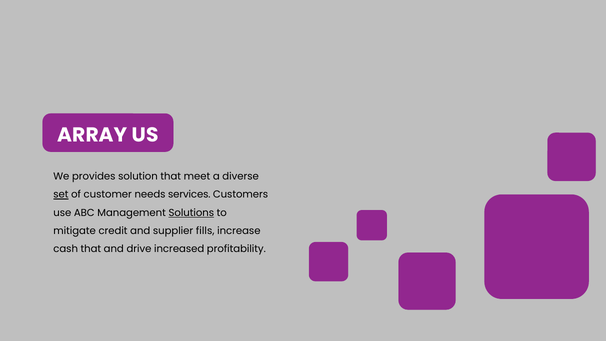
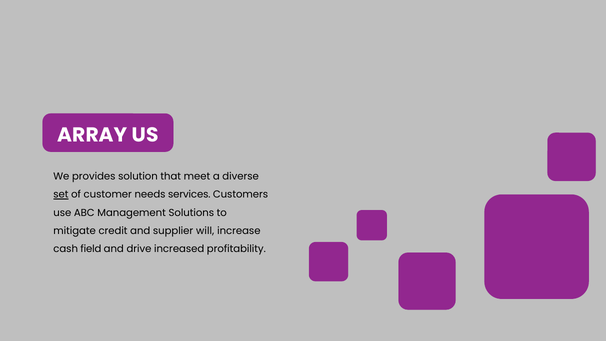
Solutions underline: present -> none
fills: fills -> will
cash that: that -> field
